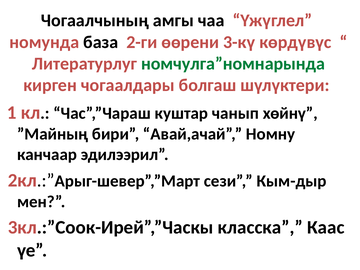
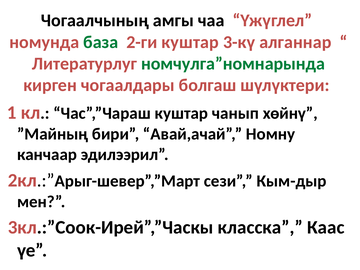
база colour: black -> green
2-ги өөрени: өөрени -> куштар
көрдүвүс: көрдүвүс -> алганнар
